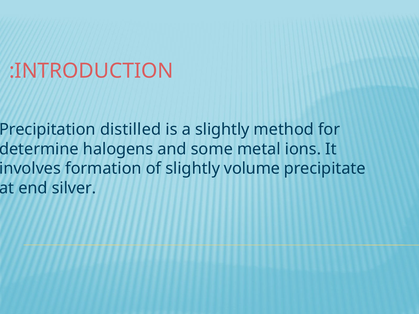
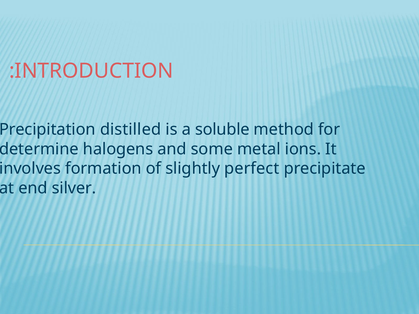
a slightly: slightly -> soluble
volume: volume -> perfect
